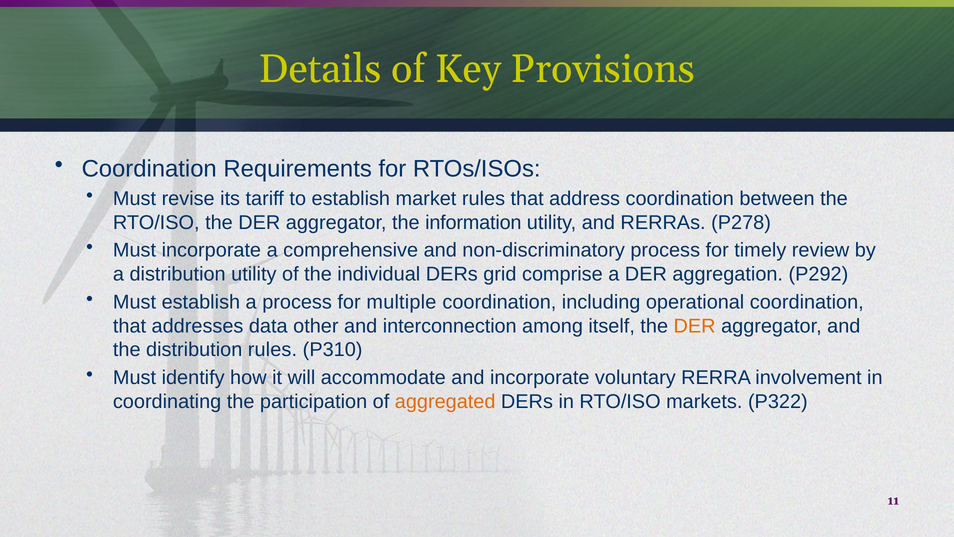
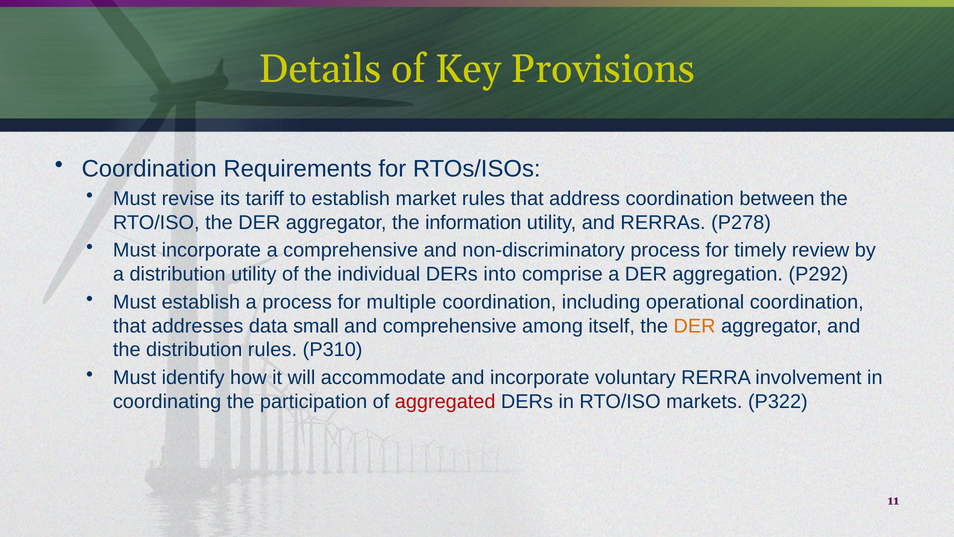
grid: grid -> into
other: other -> small
and interconnection: interconnection -> comprehensive
aggregated colour: orange -> red
